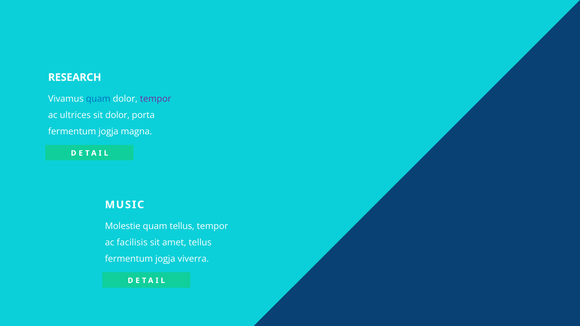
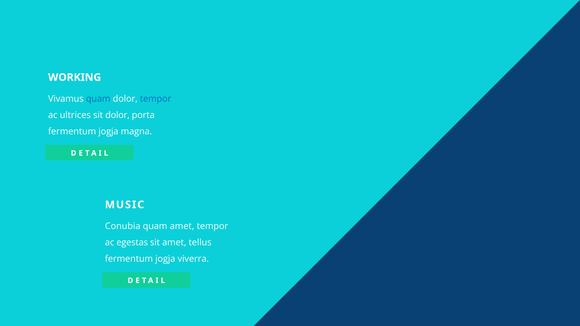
RESEARCH: RESEARCH -> WORKING
tempor at (156, 99) colour: purple -> blue
Molestie: Molestie -> Conubia
quam tellus: tellus -> amet
facilisis: facilisis -> egestas
